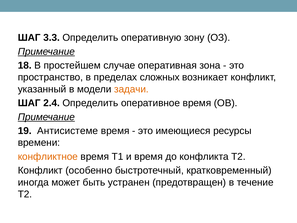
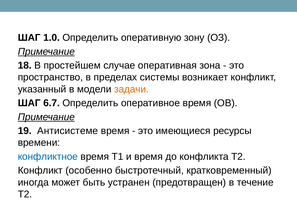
3.3: 3.3 -> 1.0
сложных: сложных -> системы
2.4: 2.4 -> 6.7
конфликтное colour: orange -> blue
